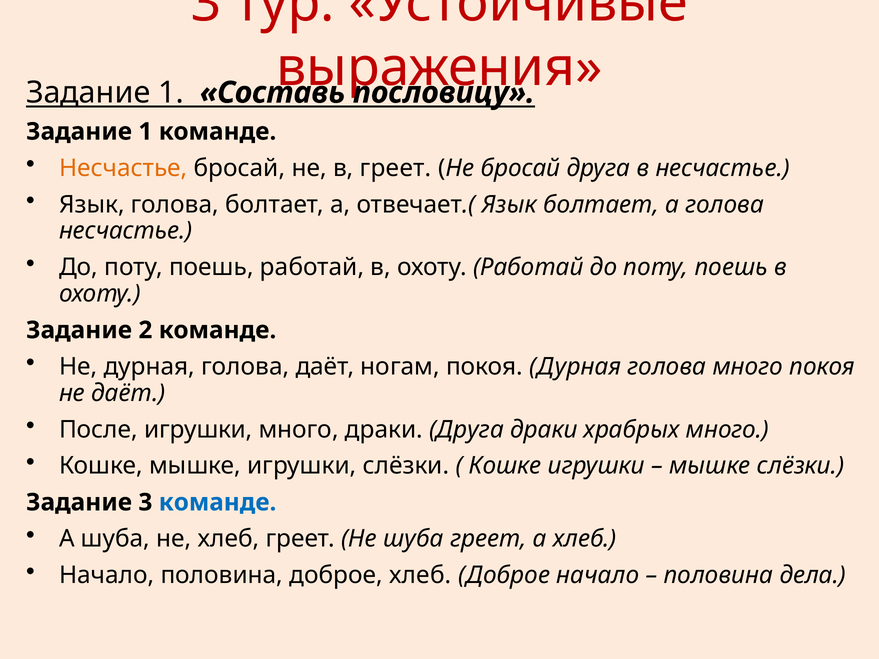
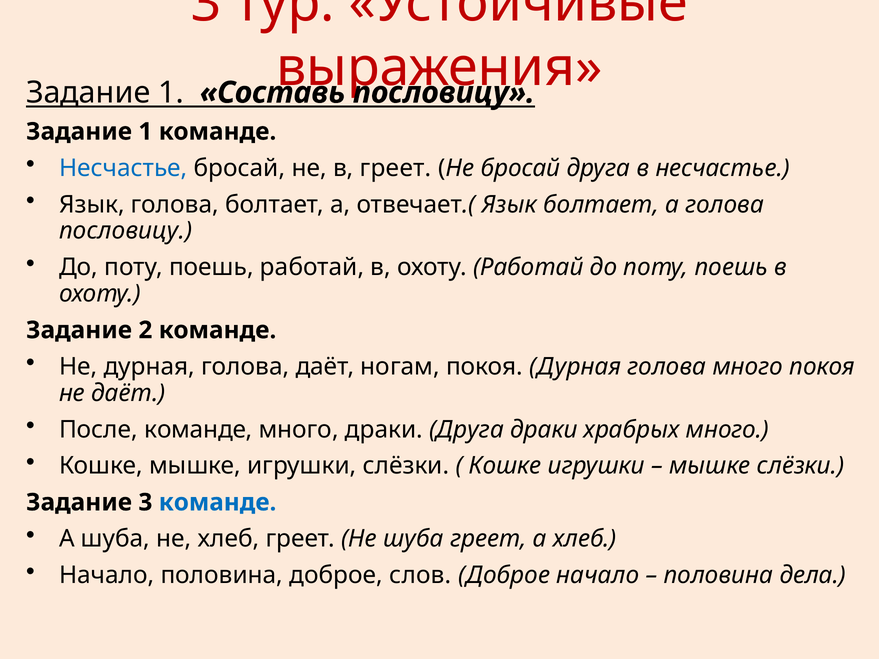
Несчастье at (123, 168) colour: orange -> blue
несчастье at (126, 231): несчастье -> пословицу
После игрушки: игрушки -> команде
доброе хлеб: хлеб -> слов
